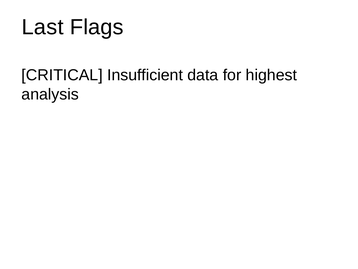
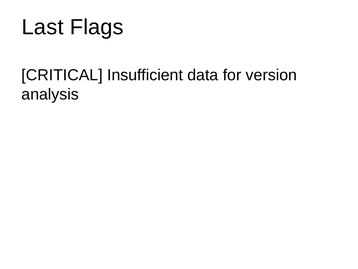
highest: highest -> version
